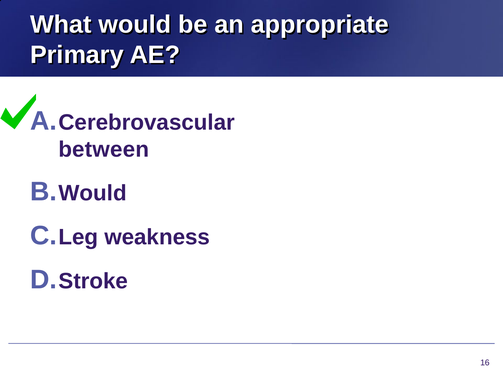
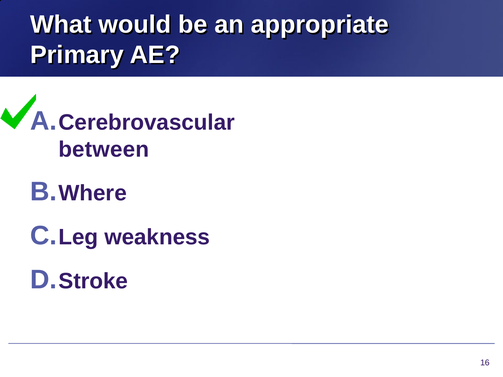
Would at (93, 193): Would -> Where
